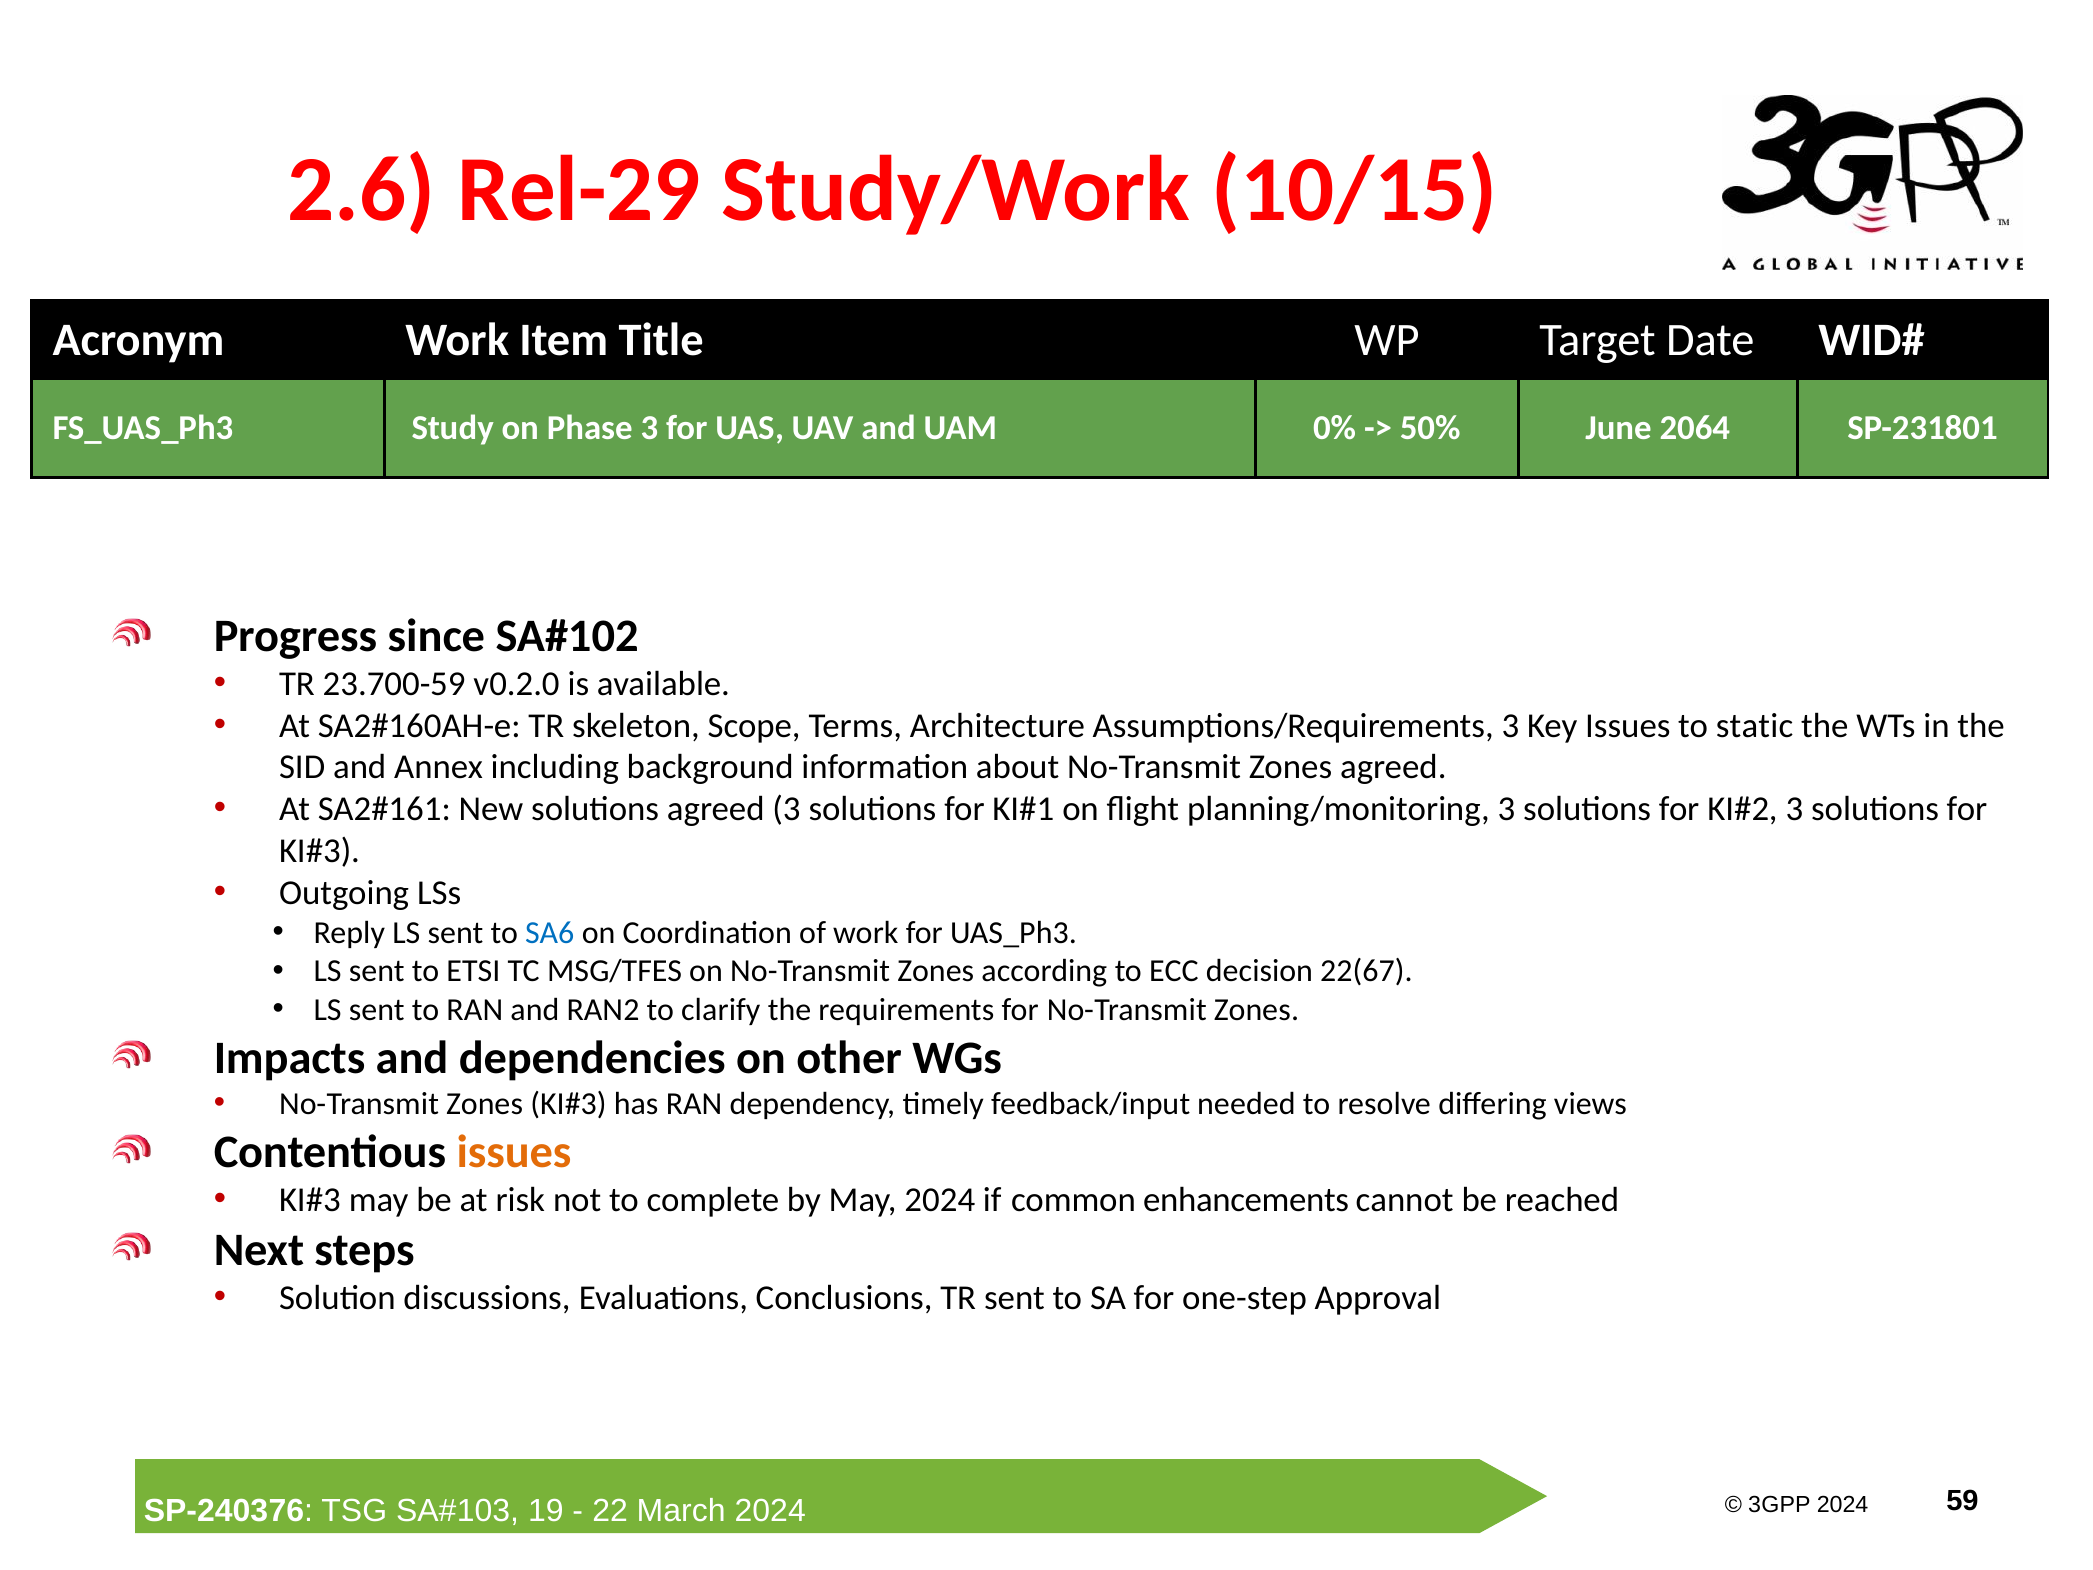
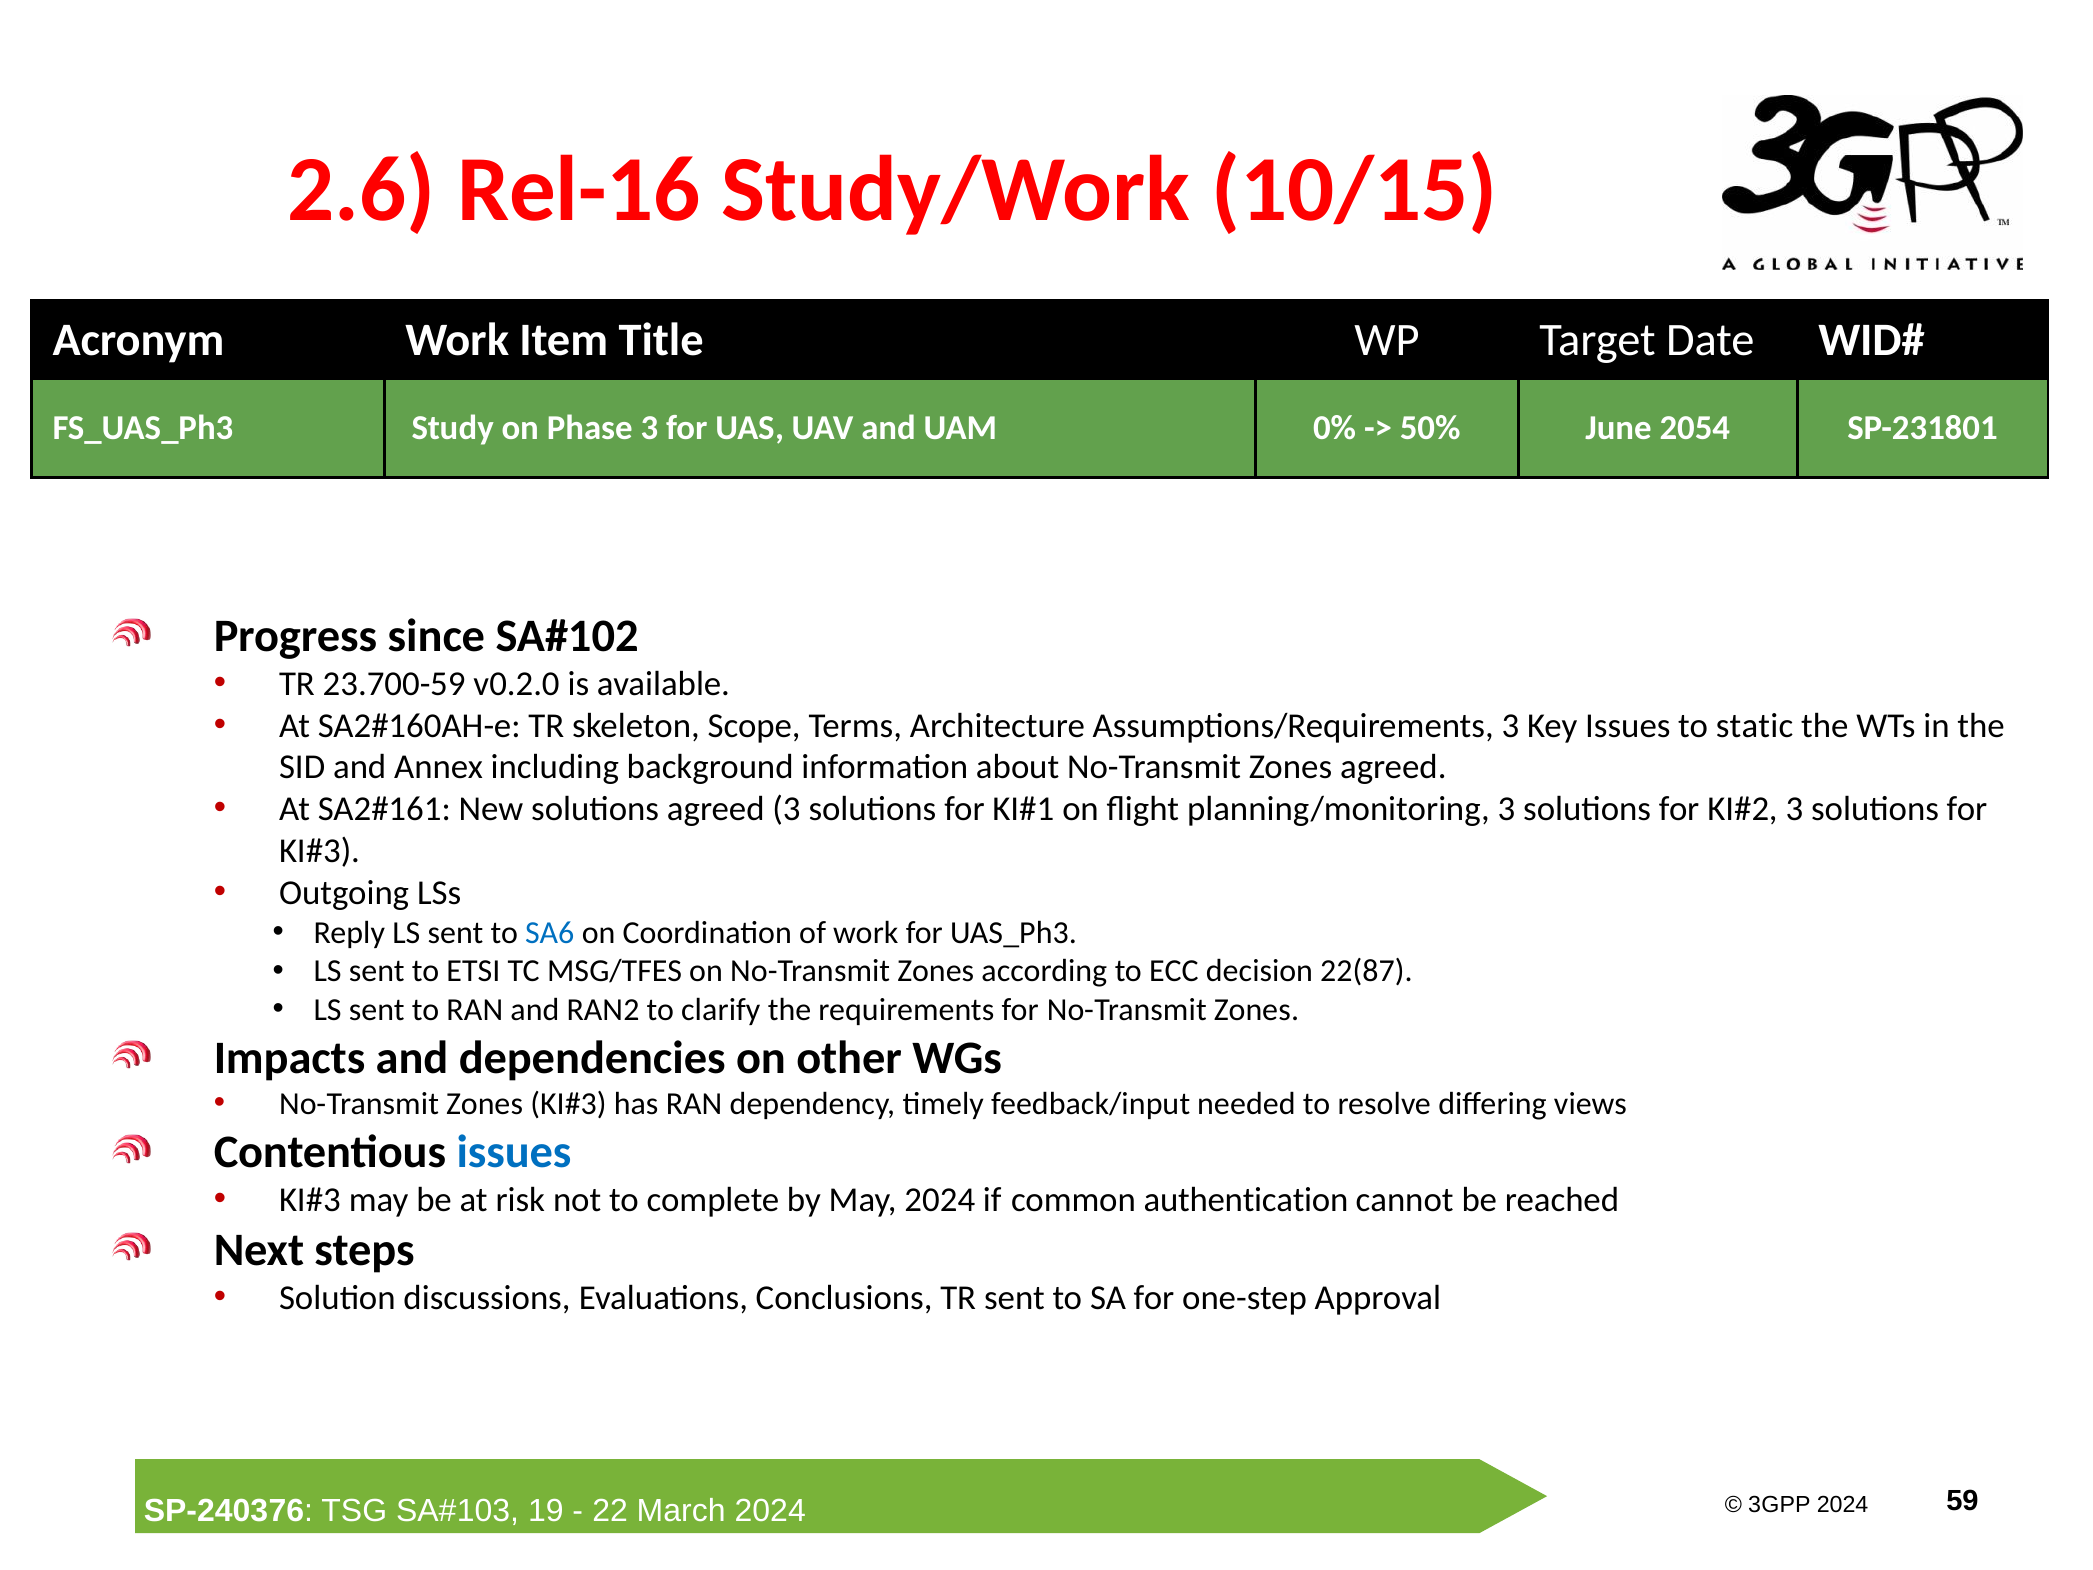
Rel-29: Rel-29 -> Rel-16
2064: 2064 -> 2054
22(67: 22(67 -> 22(87
issues at (514, 1152) colour: orange -> blue
enhancements: enhancements -> authentication
